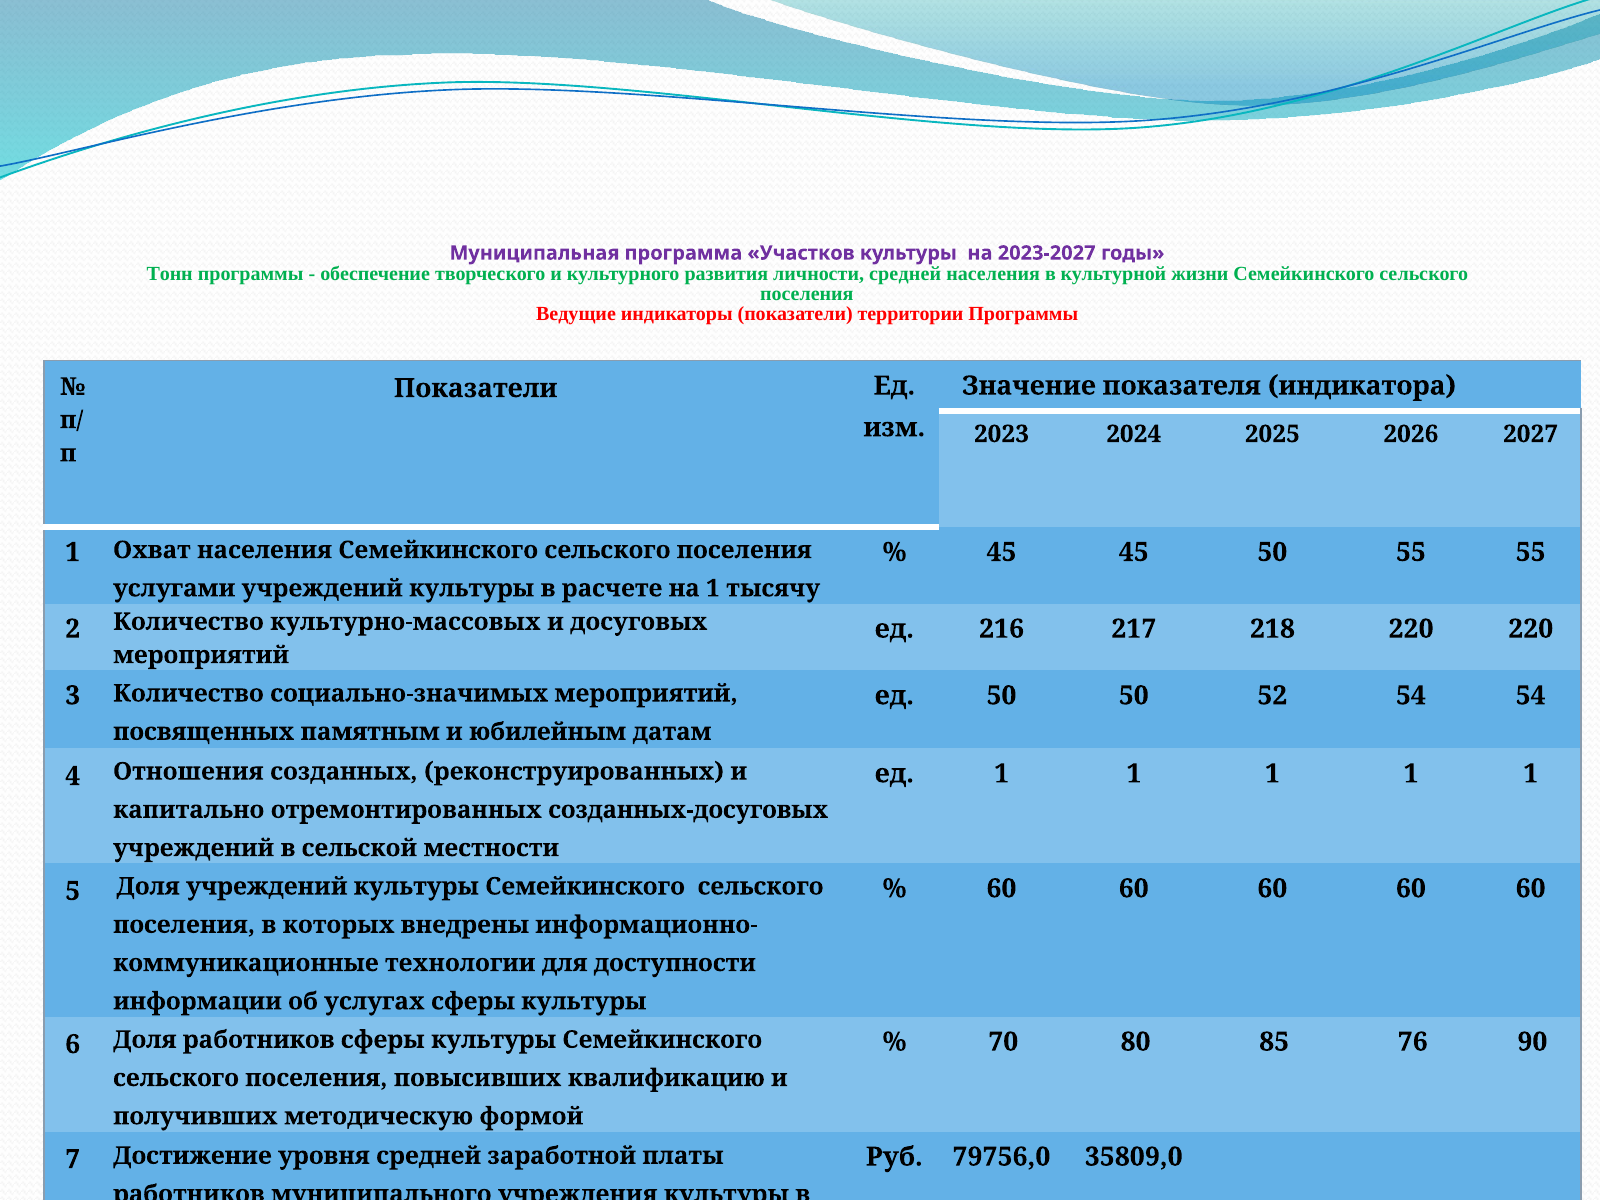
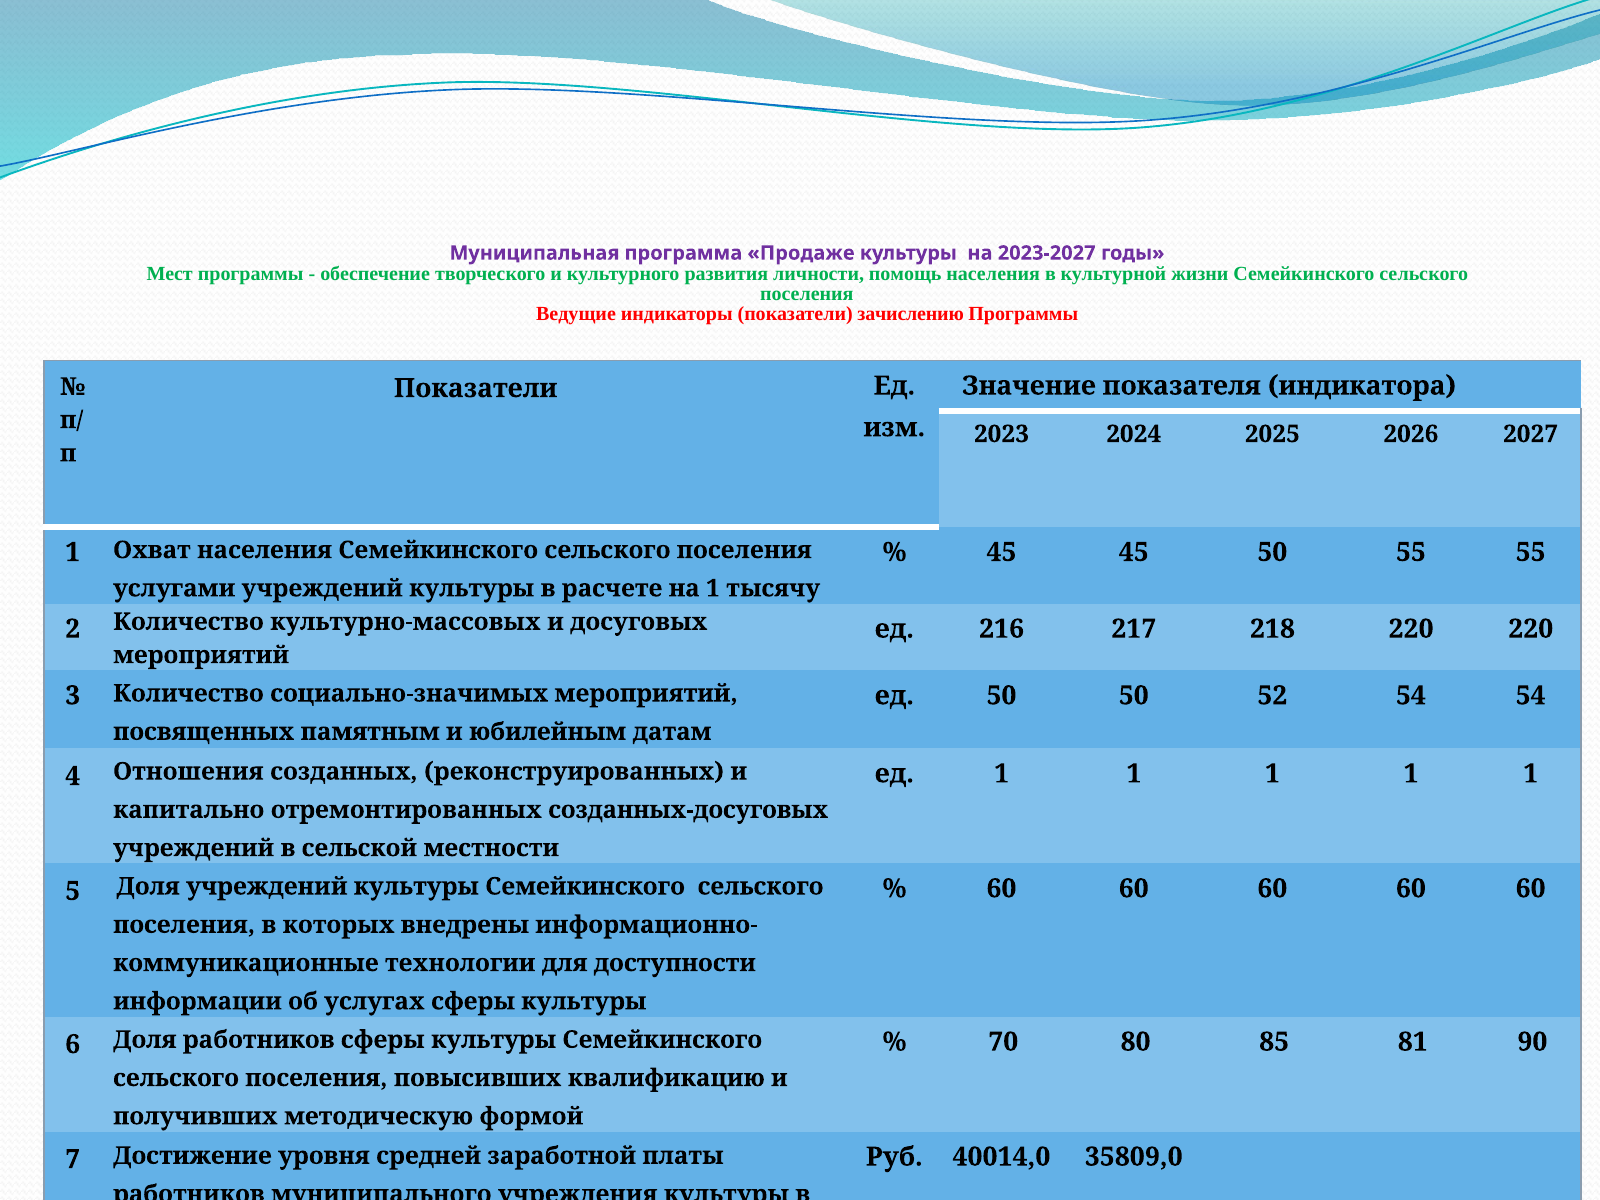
Участков: Участков -> Продаже
Тонн: Тонн -> Мест
личности средней: средней -> помощь
территории: территории -> зачислению
76: 76 -> 81
79756,0: 79756,0 -> 40014,0
